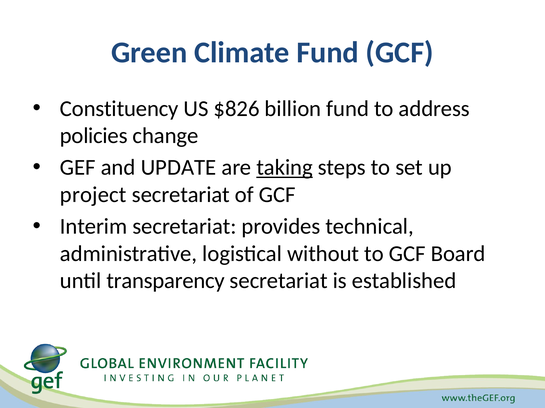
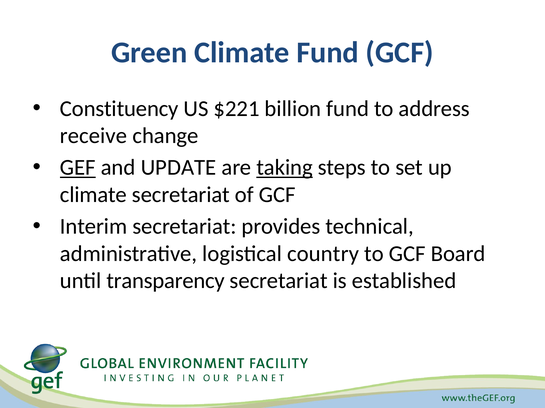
$826: $826 -> $221
policies: policies -> receive
GEF underline: none -> present
project at (93, 195): project -> climate
without: without -> country
